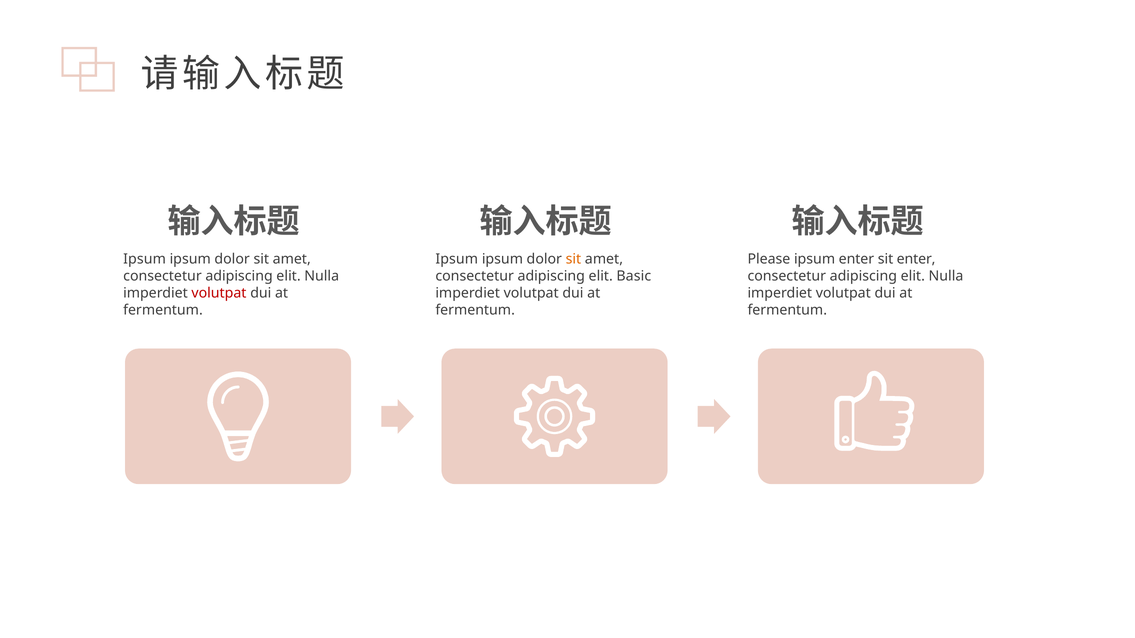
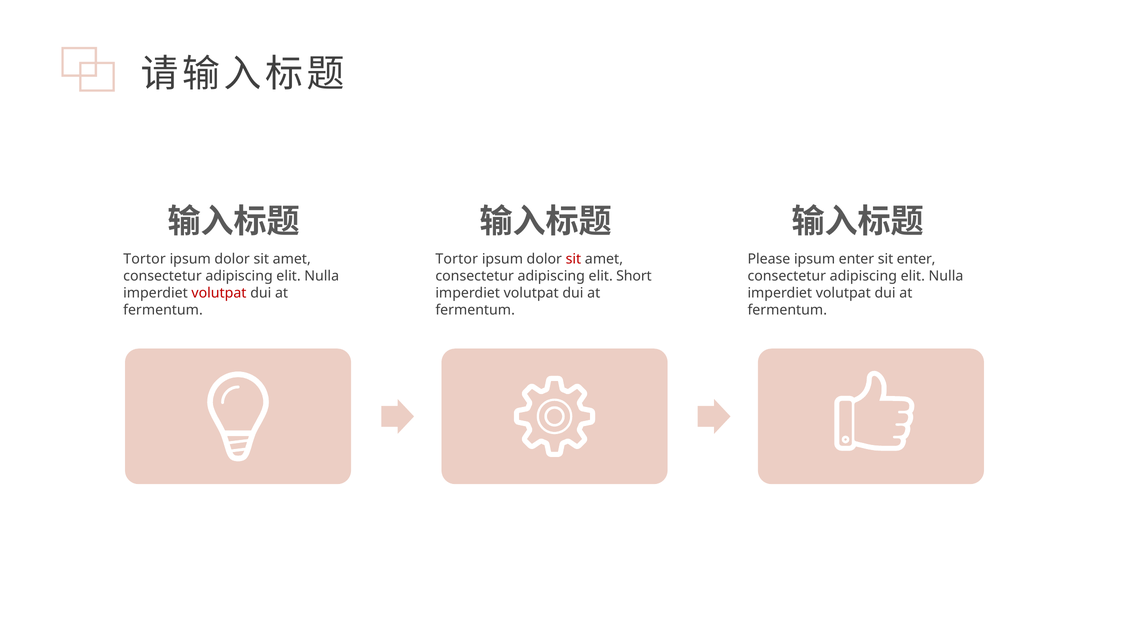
Ipsum at (145, 259): Ipsum -> Tortor
Ipsum at (457, 259): Ipsum -> Tortor
sit at (573, 259) colour: orange -> red
Basic: Basic -> Short
